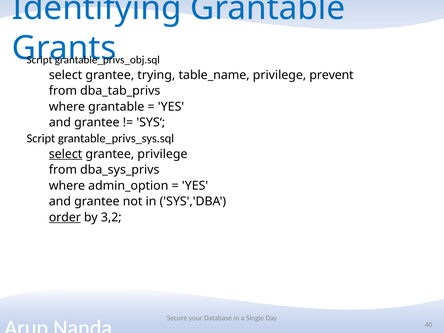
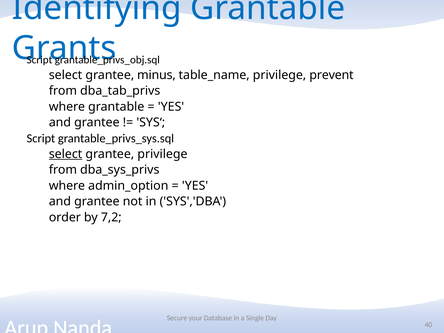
trying: trying -> minus
order underline: present -> none
3,2: 3,2 -> 7,2
